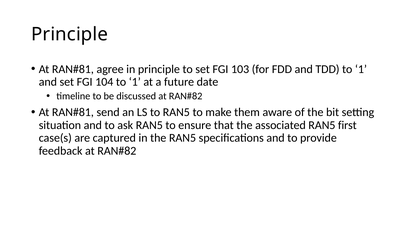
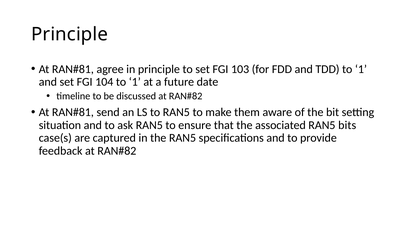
first: first -> bits
